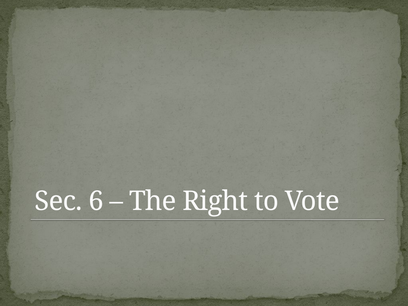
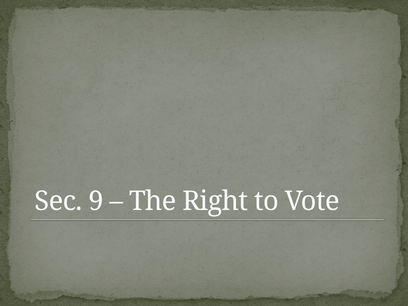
6: 6 -> 9
